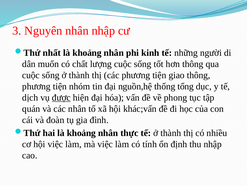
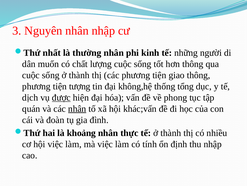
nhất là khoảng: khoảng -> thường
nhóm: nhóm -> tượng
nguồn,hệ: nguồn,hệ -> không,hệ
nhân at (77, 108) underline: none -> present
